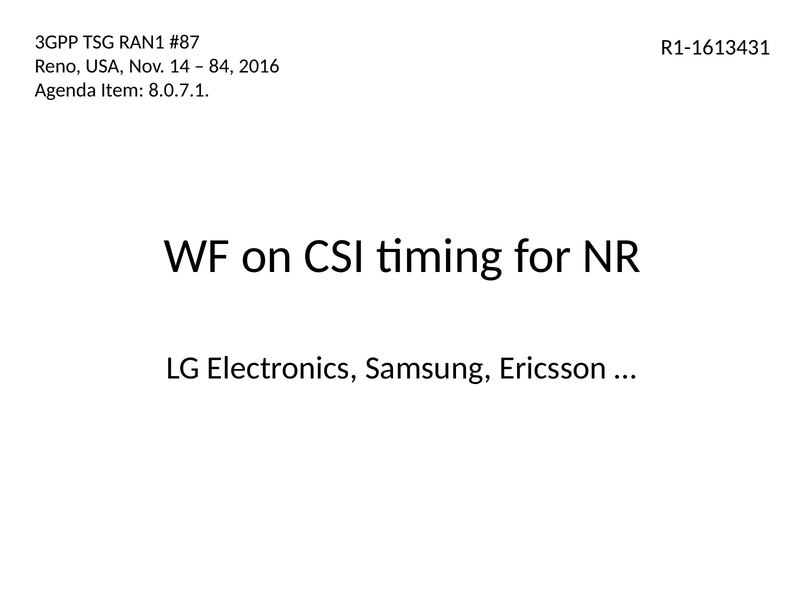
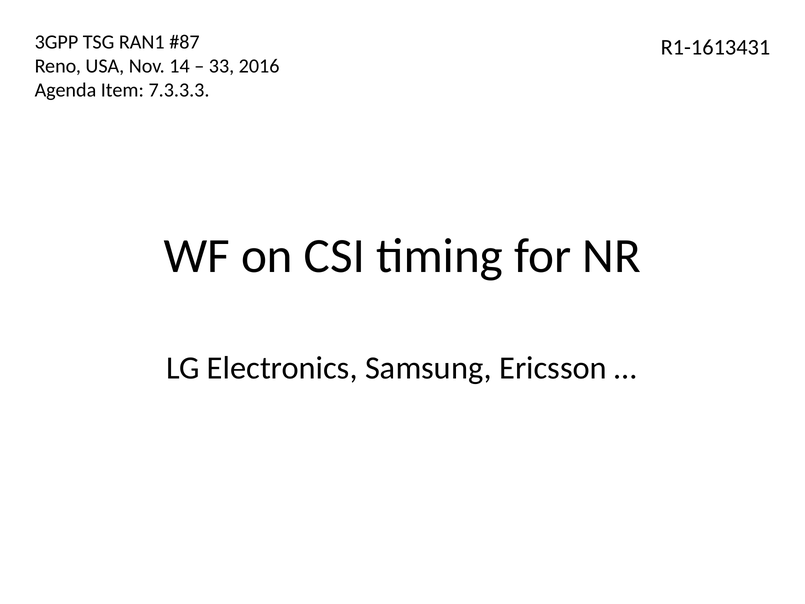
84: 84 -> 33
8.0.7.1: 8.0.7.1 -> 7.3.3.3
